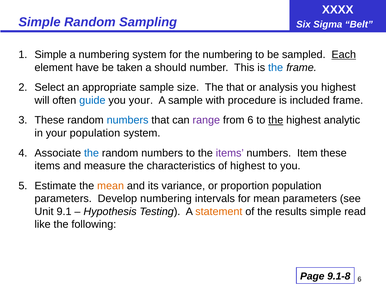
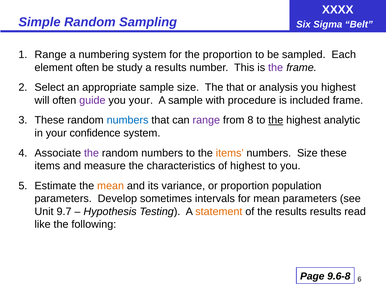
1 Simple: Simple -> Range
the numbering: numbering -> proportion
Each underline: present -> none
element have: have -> often
taken: taken -> study
a should: should -> results
the at (276, 67) colour: blue -> purple
guide colour: blue -> purple
from 6: 6 -> 8
your population: population -> confidence
the at (91, 153) colour: blue -> purple
items at (230, 153) colour: purple -> orange
numbers Item: Item -> Size
Develop numbering: numbering -> sometimes
9.1: 9.1 -> 9.7
results simple: simple -> results
9.1-8: 9.1-8 -> 9.6-8
